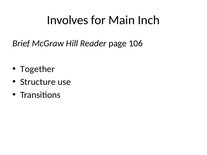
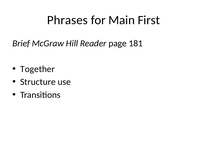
Involves: Involves -> Phrases
Inch: Inch -> First
106: 106 -> 181
